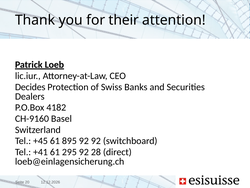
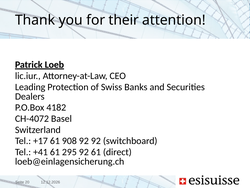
Decides: Decides -> Leading
CH-9160: CH-9160 -> CH-4072
+45: +45 -> +17
895: 895 -> 908
92 28: 28 -> 61
